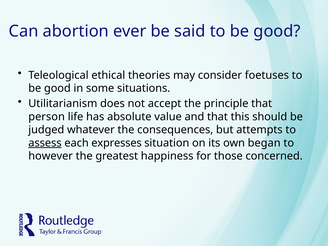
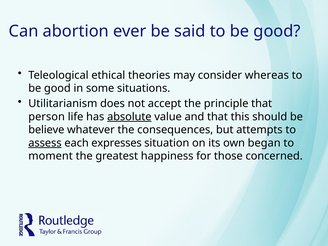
foetuses: foetuses -> whereas
absolute underline: none -> present
judged: judged -> believe
however: however -> moment
